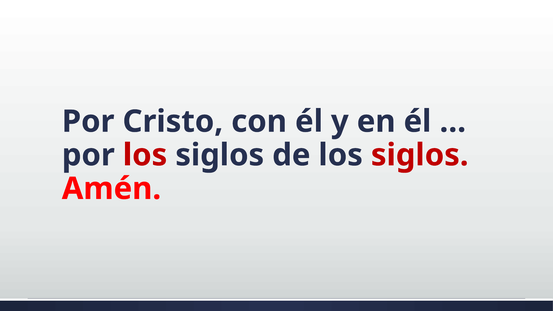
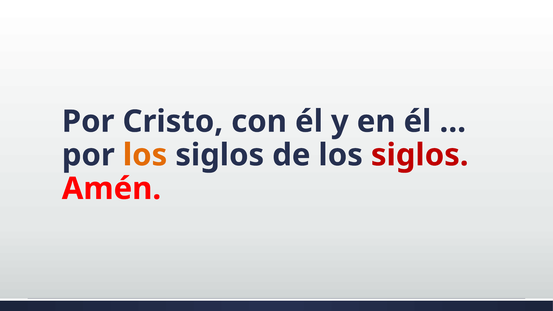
los at (145, 155) colour: red -> orange
